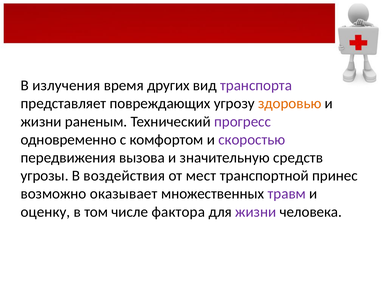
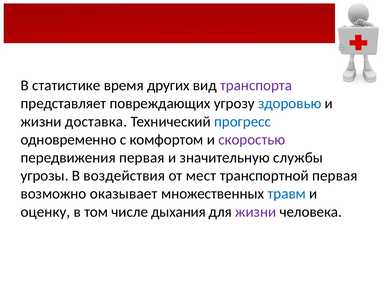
излучения: излучения -> статистике
здоровью colour: orange -> blue
раненым: раненым -> доставка
прогресс colour: purple -> blue
передвижения вызова: вызова -> первая
средств: средств -> службы
транспортной принес: принес -> первая
травм colour: purple -> blue
фактора: фактора -> дыхания
